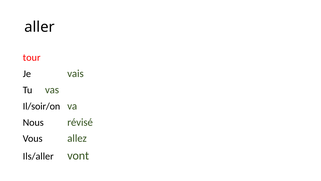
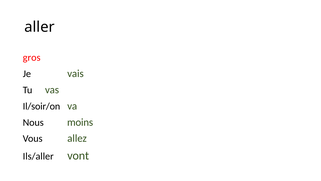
tour: tour -> gros
révisé: révisé -> moins
